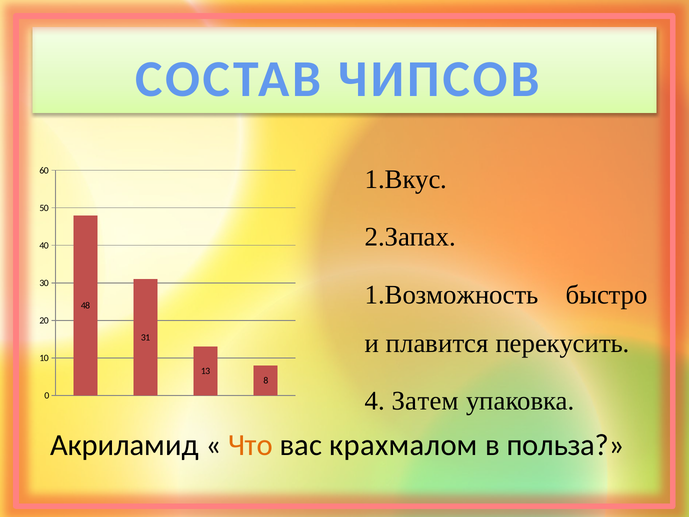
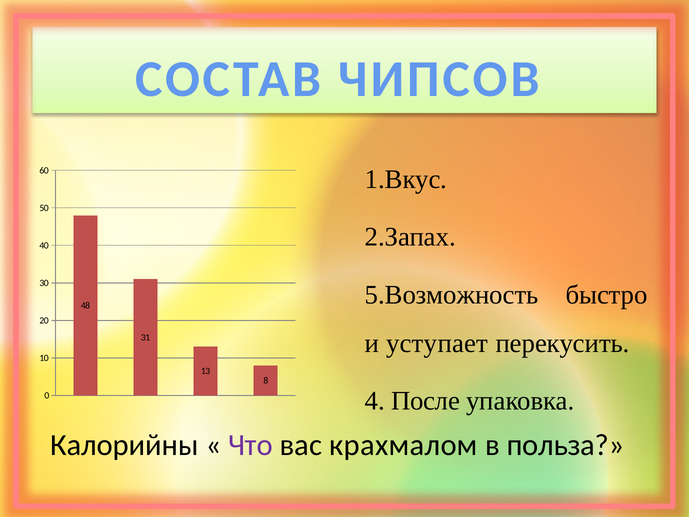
1.Возможность: 1.Возможность -> 5.Возможность
плавится: плавится -> уступает
Затем: Затем -> После
Акриламид: Акриламид -> Калорийны
Что colour: orange -> purple
